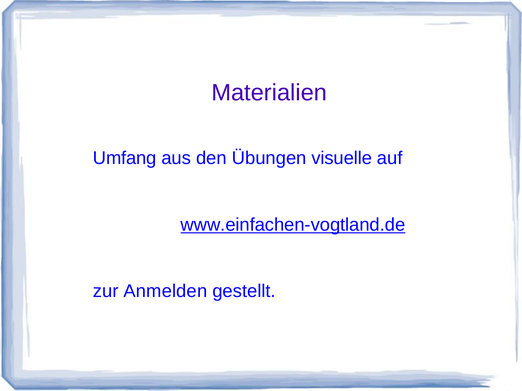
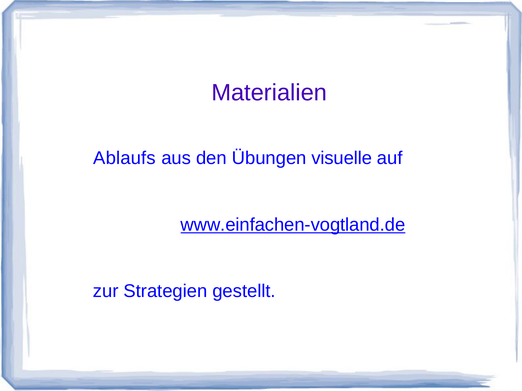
Umfang: Umfang -> Ablaufs
Anmelden: Anmelden -> Strategien
